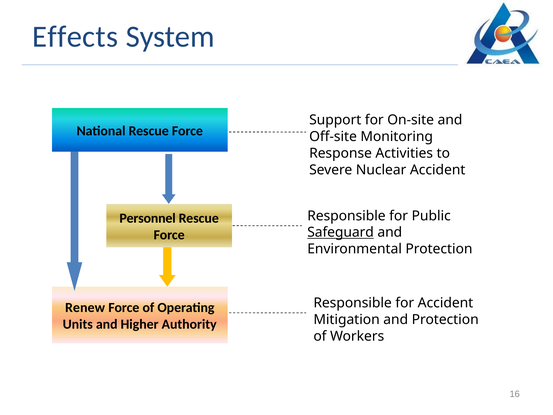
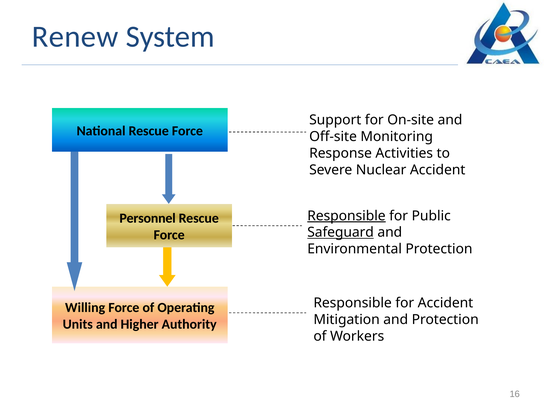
Effects: Effects -> Renew
Responsible at (346, 216) underline: none -> present
Renew: Renew -> Willing
